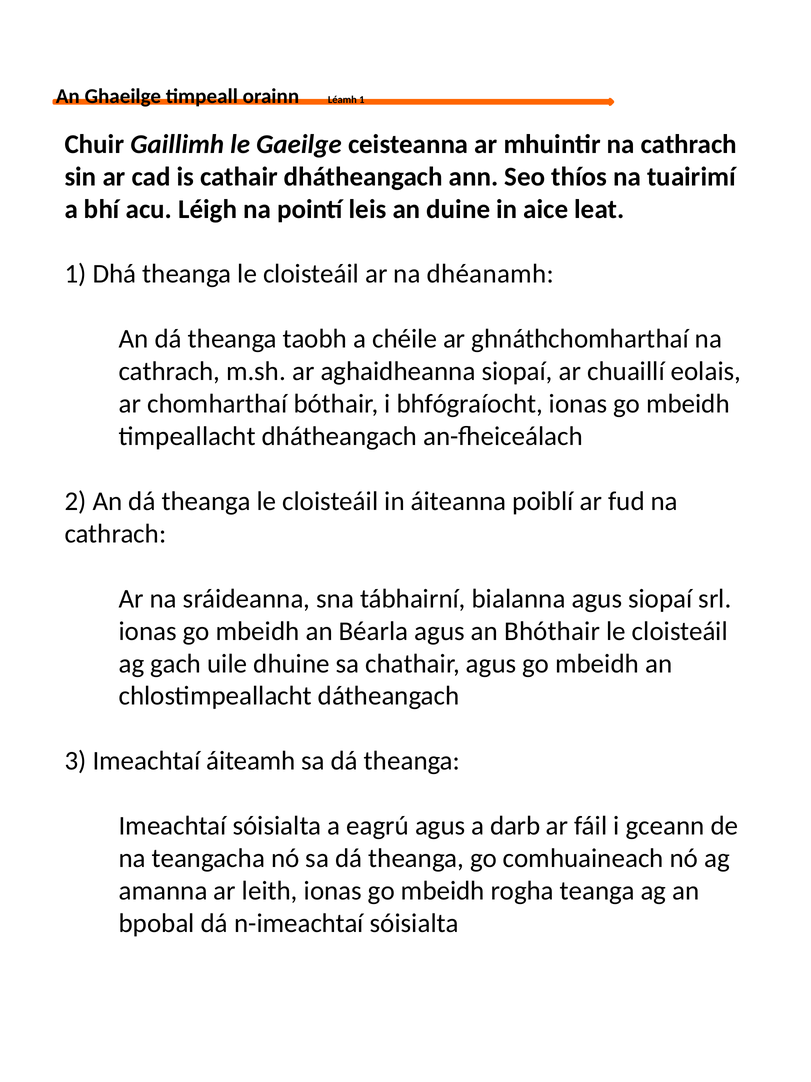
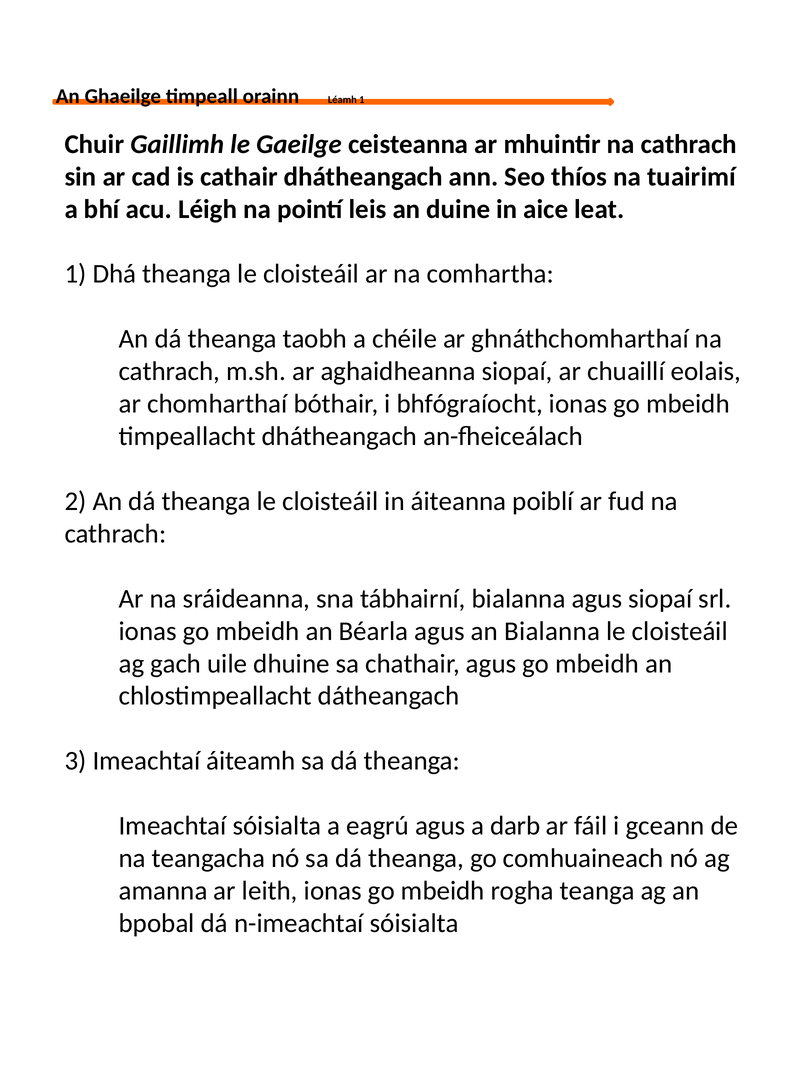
dhéanamh: dhéanamh -> comhartha
an Bhóthair: Bhóthair -> Bialanna
